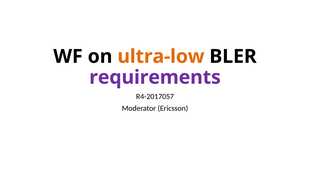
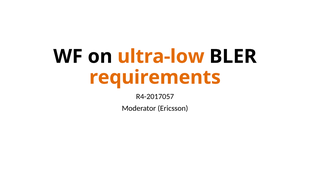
requirements colour: purple -> orange
